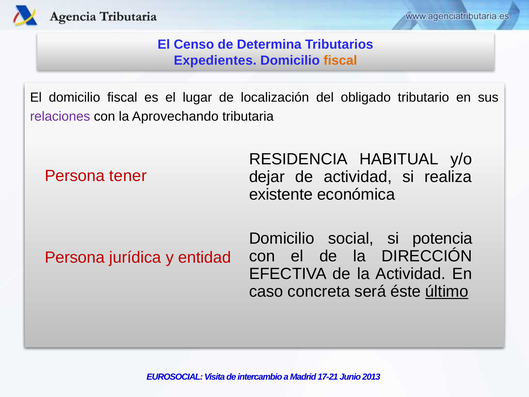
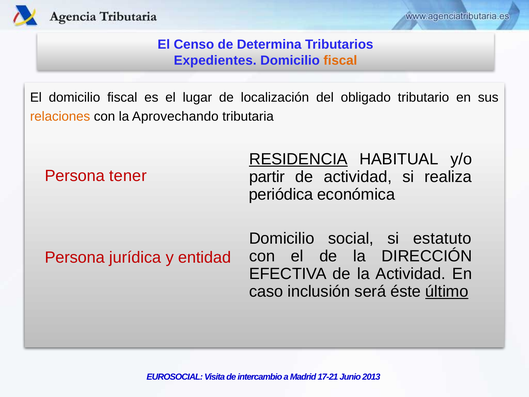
relaciones colour: purple -> orange
RESIDENCIA underline: none -> present
dejar: dejar -> partir
existente: existente -> periódica
potencia: potencia -> estatuto
concreta: concreta -> inclusión
